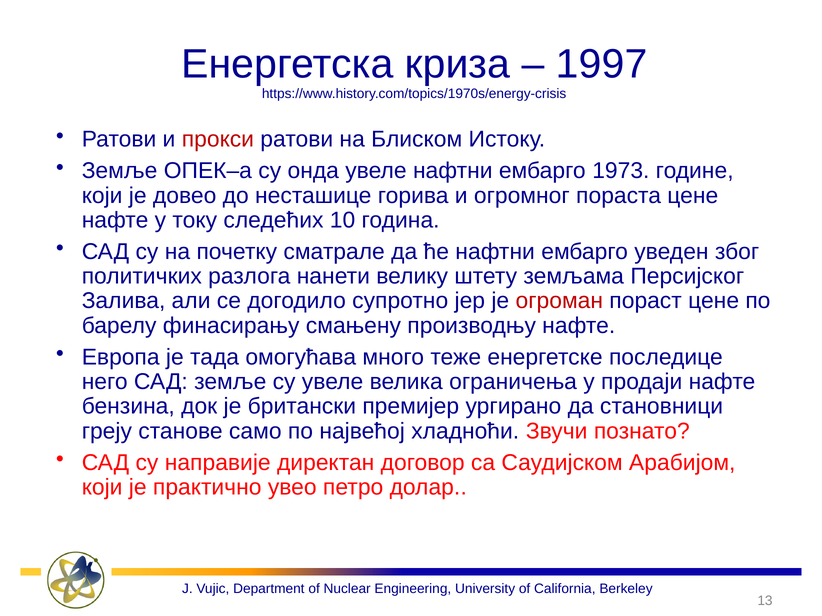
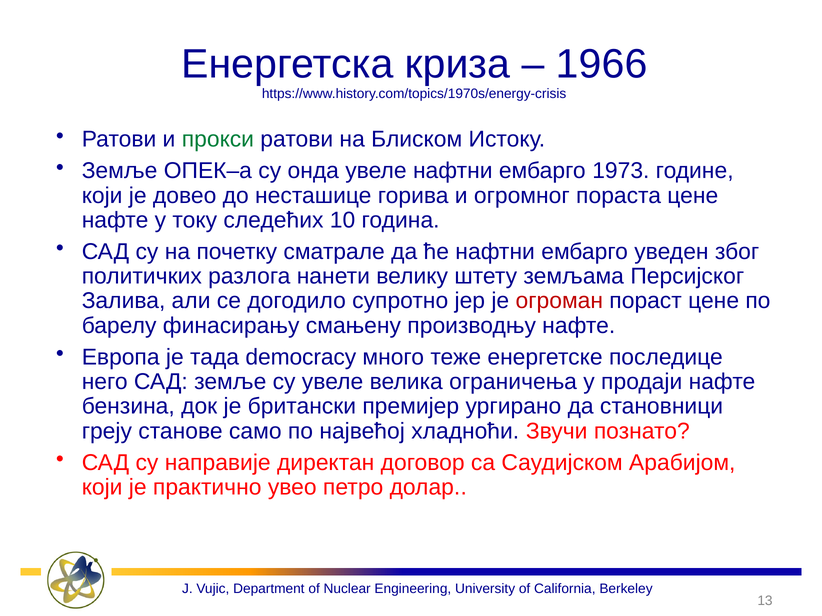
1997: 1997 -> 1966
прокси colour: red -> green
омогућава: омогућава -> democracy
